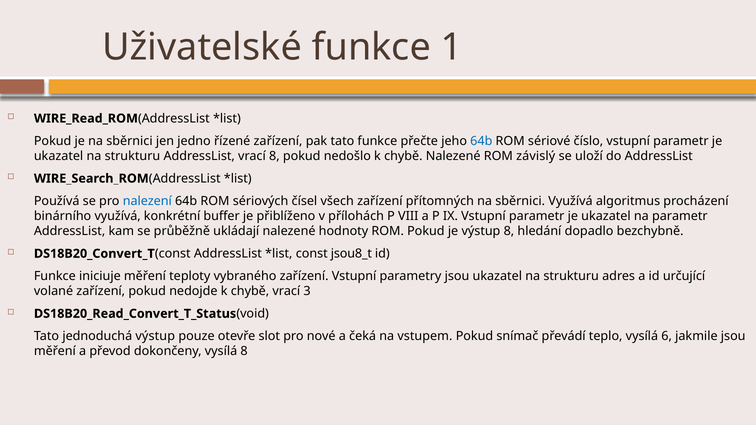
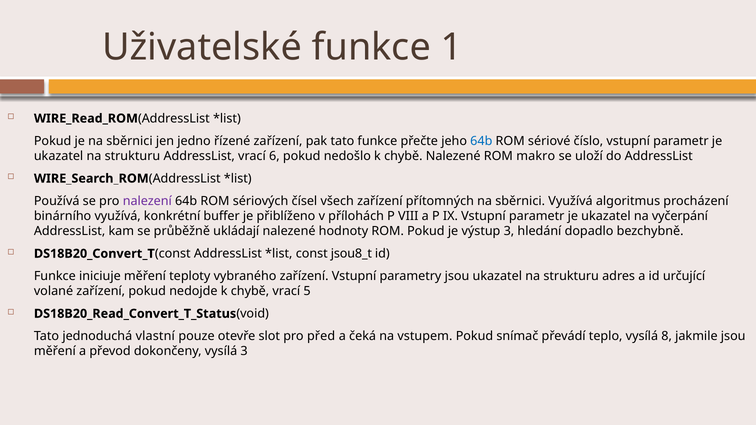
vrací 8: 8 -> 6
závislý: závislý -> makro
nalezení colour: blue -> purple
na parametr: parametr -> vyčerpání
výstup 8: 8 -> 3
3: 3 -> 5
jednoduchá výstup: výstup -> vlastní
nové: nové -> před
6: 6 -> 8
vysílá 8: 8 -> 3
